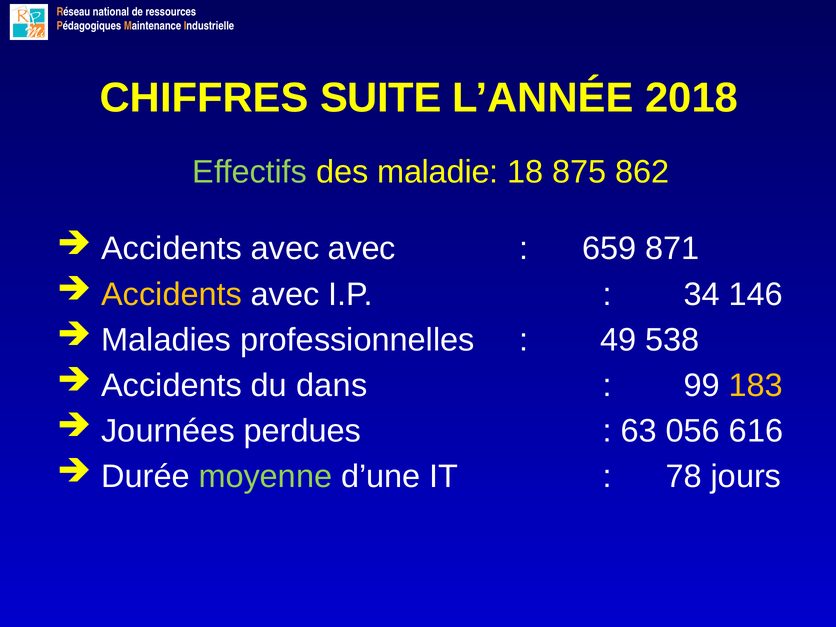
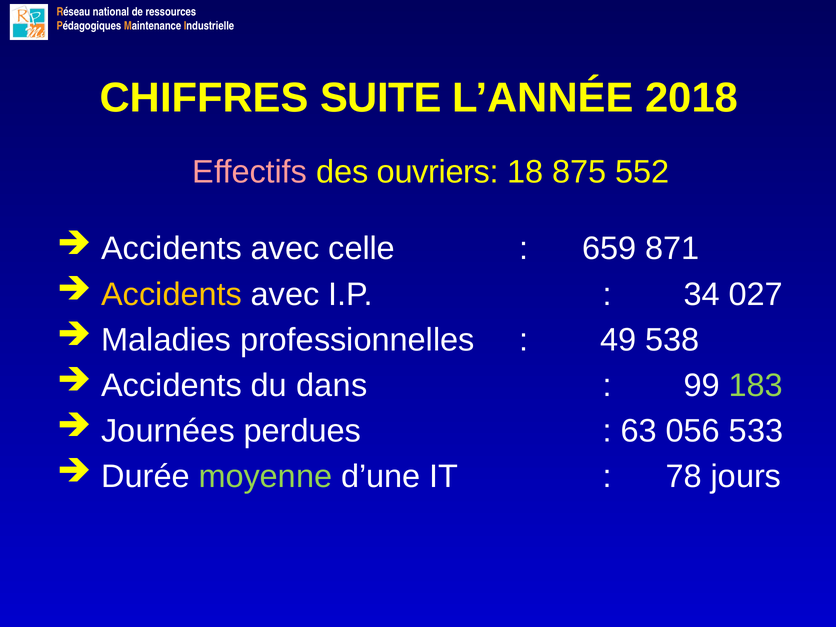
Effectifs colour: light green -> pink
maladie: maladie -> ouvriers
862: 862 -> 552
avec avec: avec -> celle
146: 146 -> 027
183 colour: yellow -> light green
616: 616 -> 533
